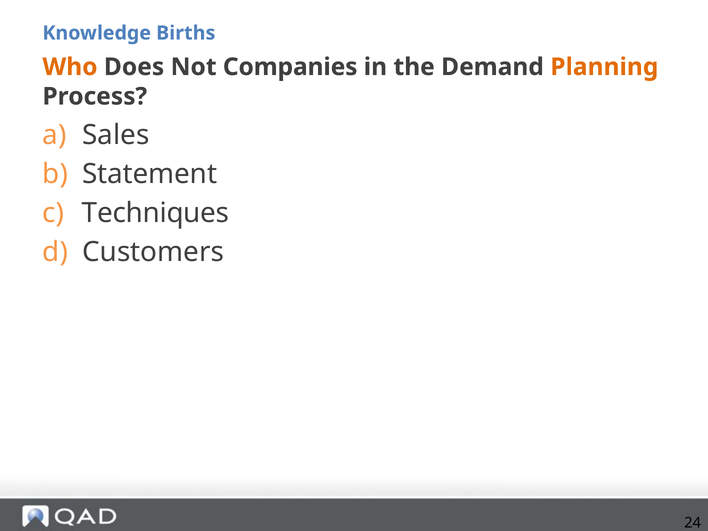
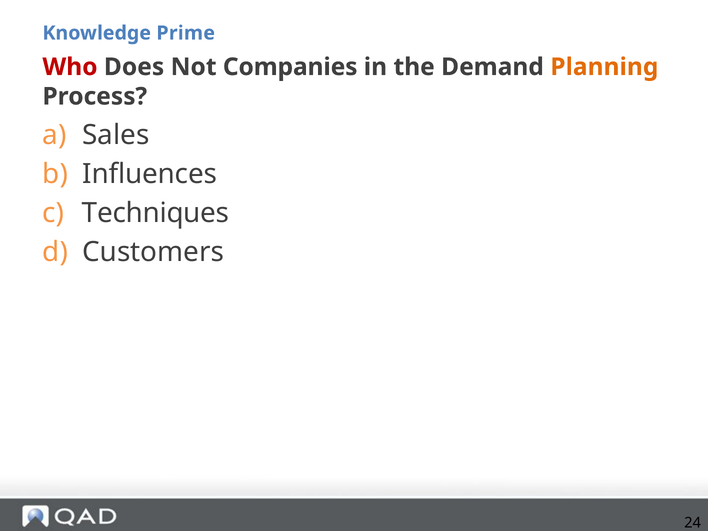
Births: Births -> Prime
Who colour: orange -> red
Statement: Statement -> Influences
